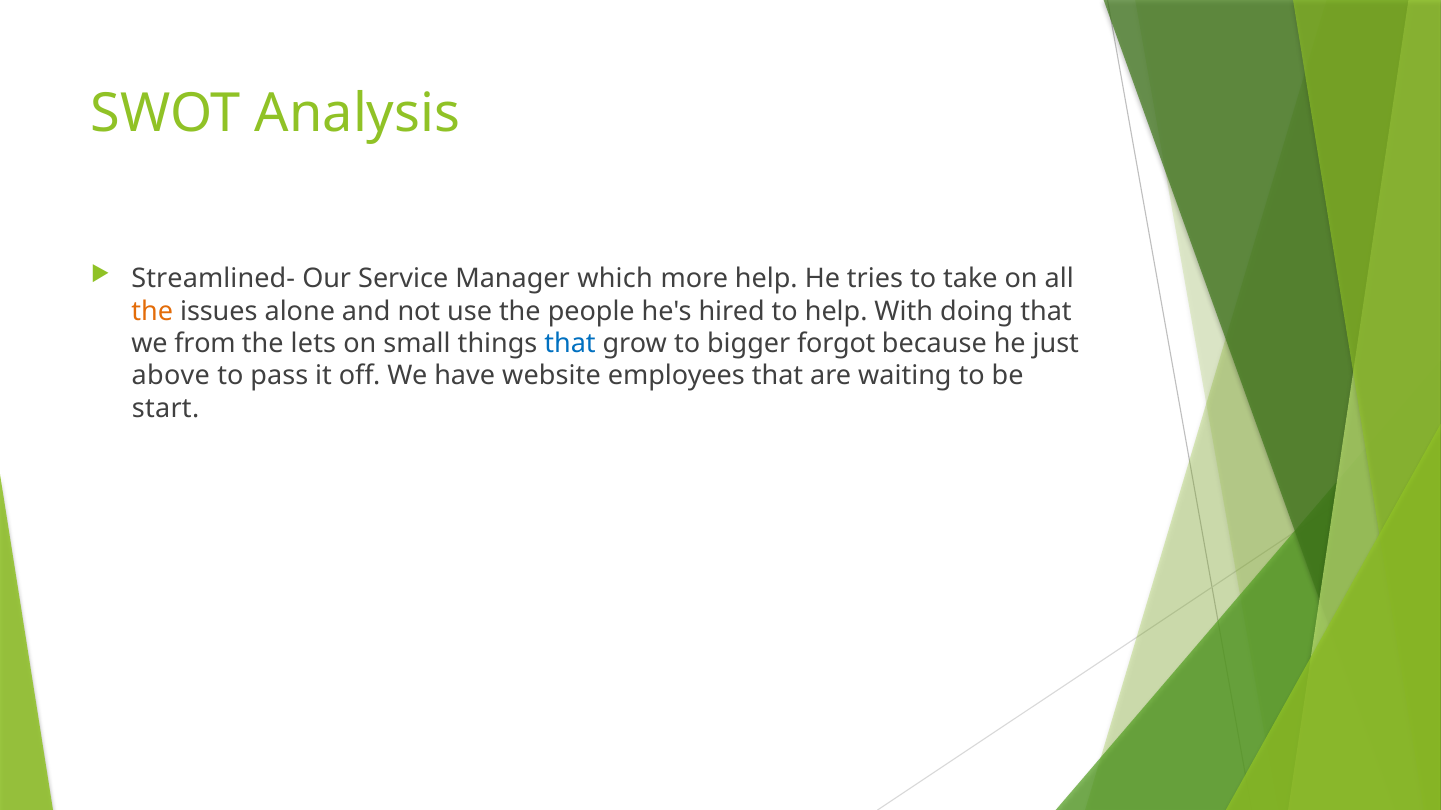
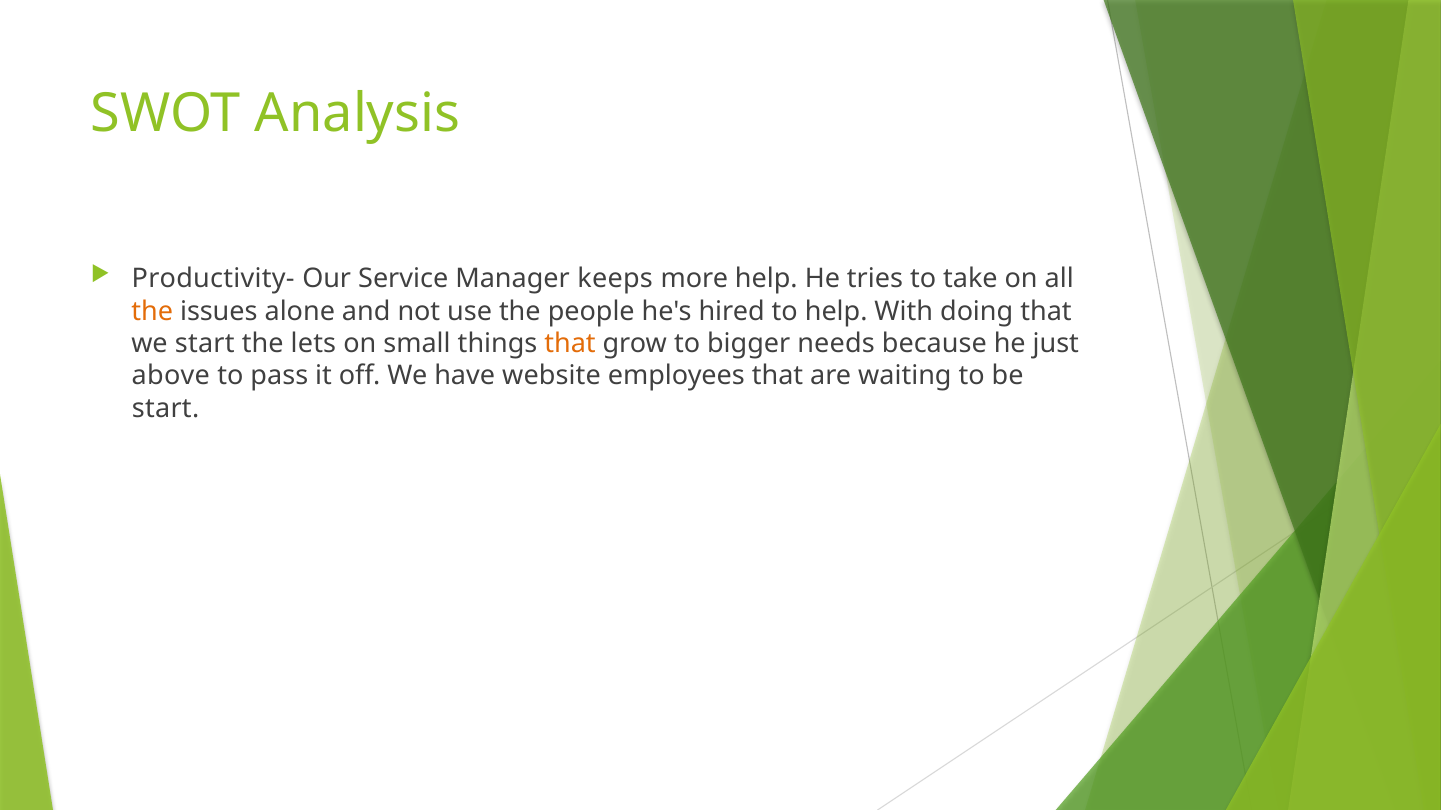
Streamlined-: Streamlined- -> Productivity-
which: which -> keeps
we from: from -> start
that at (570, 344) colour: blue -> orange
forgot: forgot -> needs
